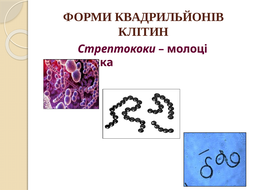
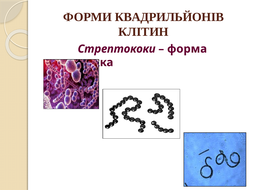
молоці: молоці -> форма
